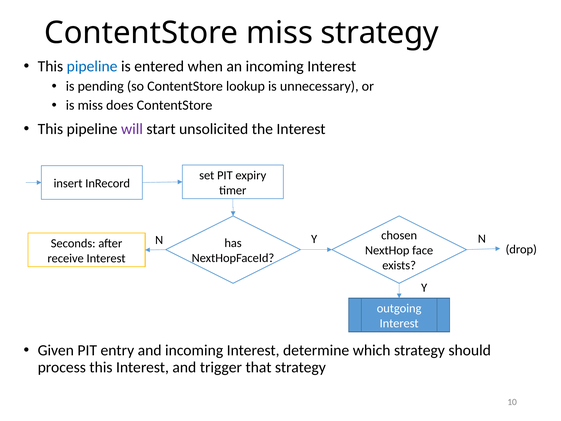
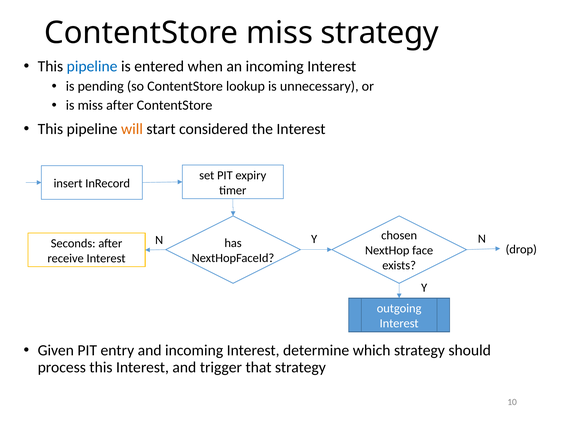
miss does: does -> after
will colour: purple -> orange
unsolicited: unsolicited -> considered
